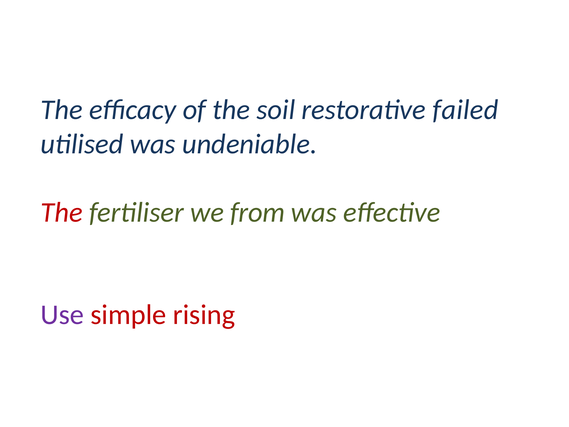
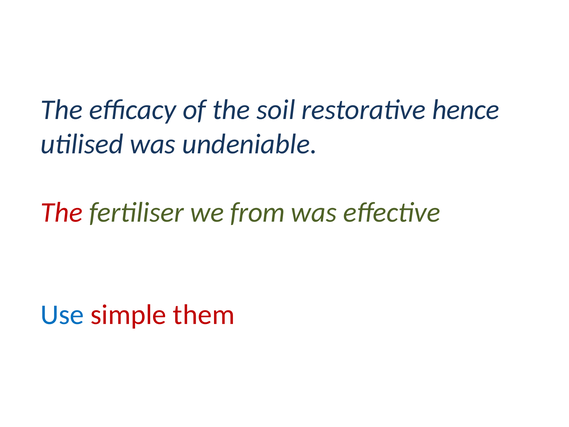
failed: failed -> hence
Use colour: purple -> blue
rising: rising -> them
